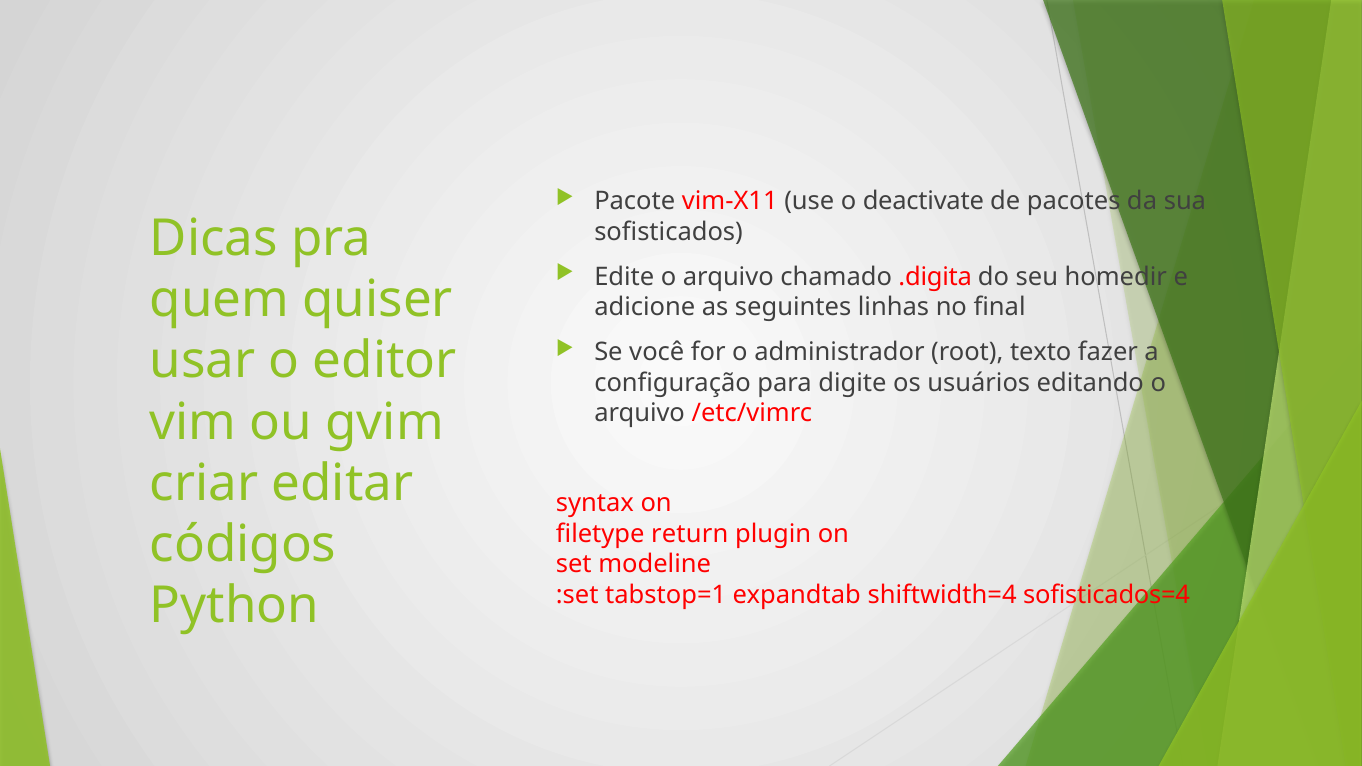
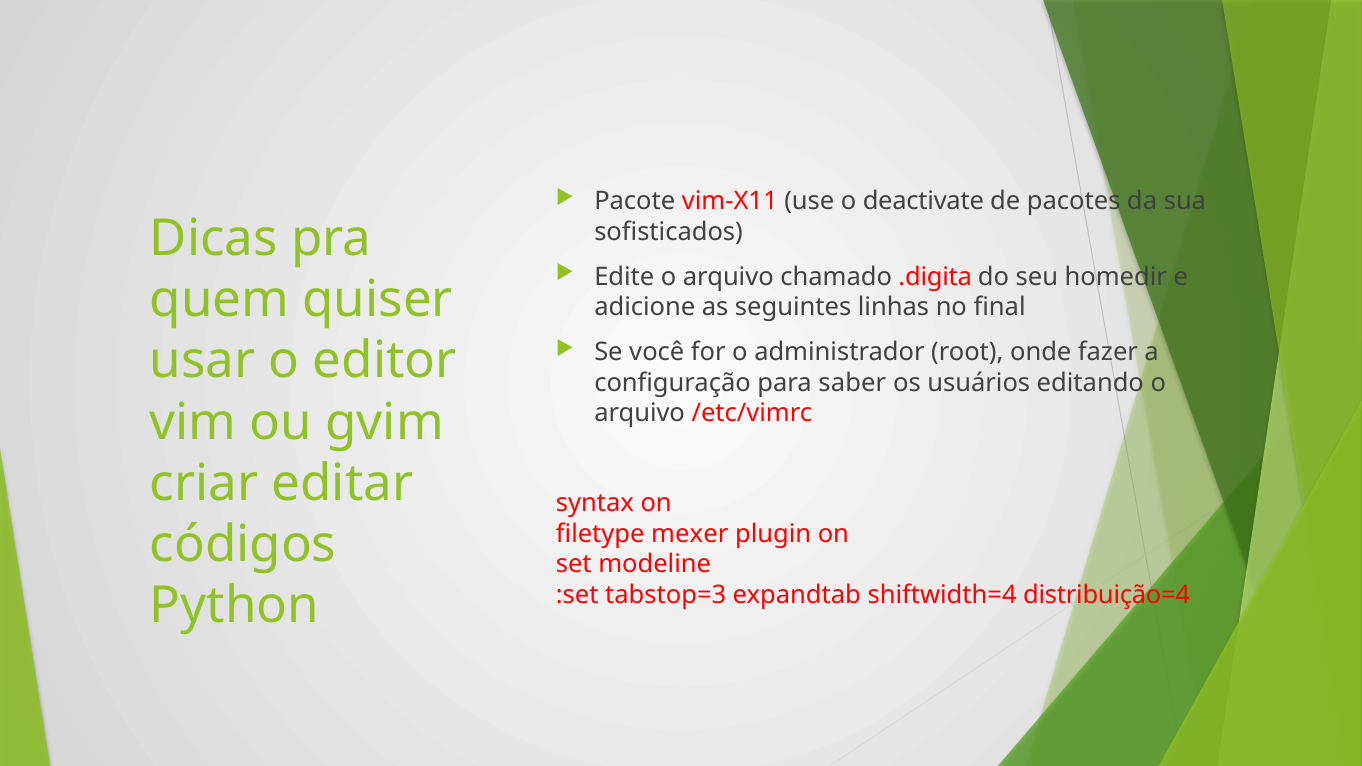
texto: texto -> onde
digite: digite -> saber
return: return -> mexer
tabstop=1: tabstop=1 -> tabstop=3
sofisticados=4: sofisticados=4 -> distribuição=4
